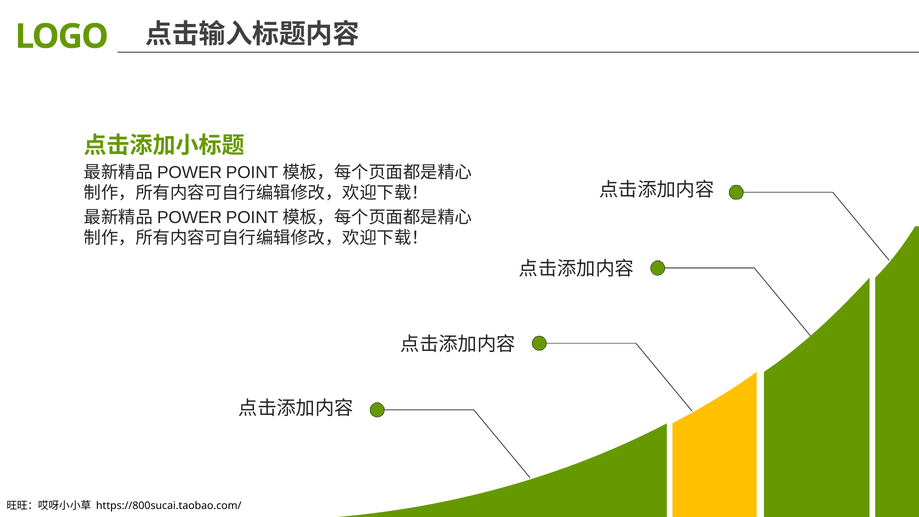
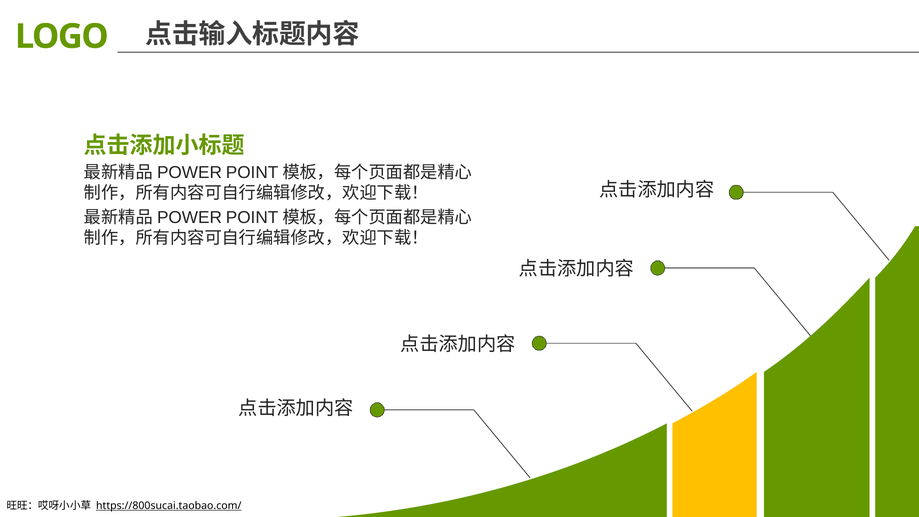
https://800sucai.taobao.com/ underline: none -> present
